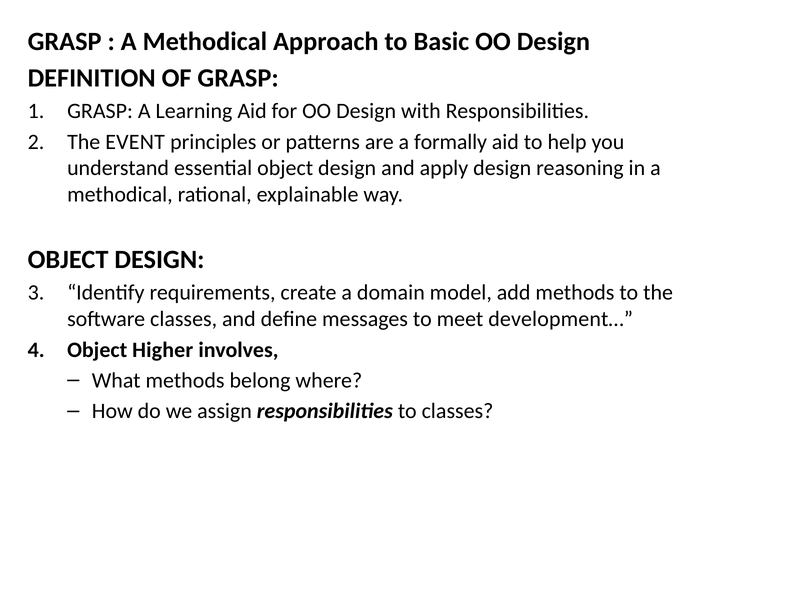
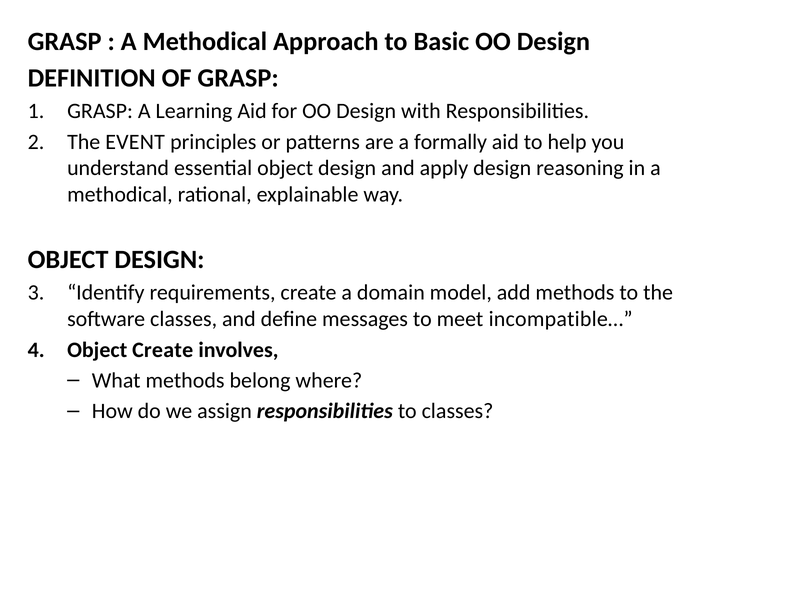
development…: development… -> incompatible…
Object Higher: Higher -> Create
